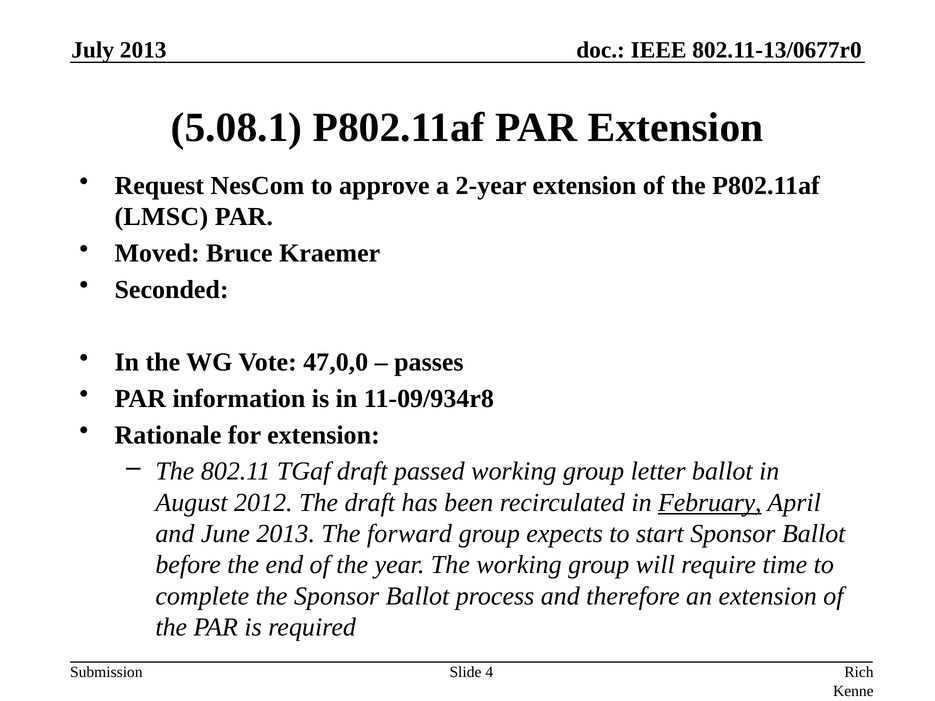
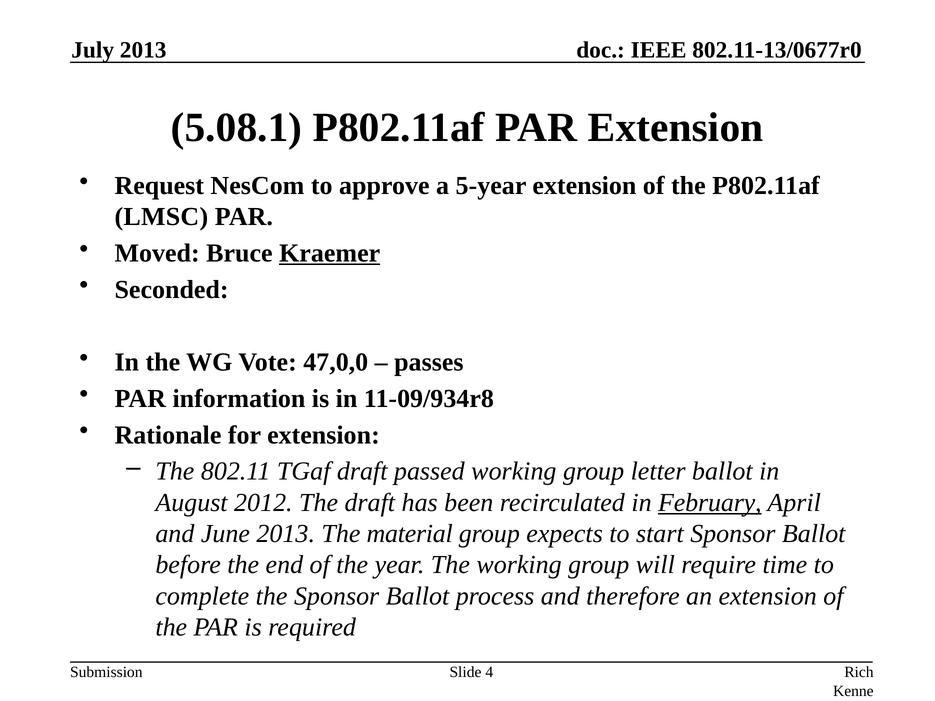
2-year: 2-year -> 5-year
Kraemer underline: none -> present
forward: forward -> material
